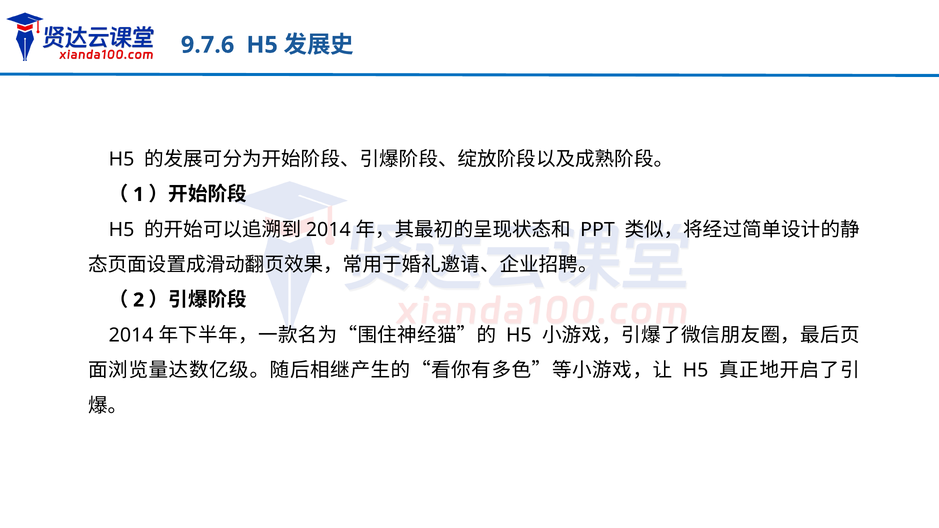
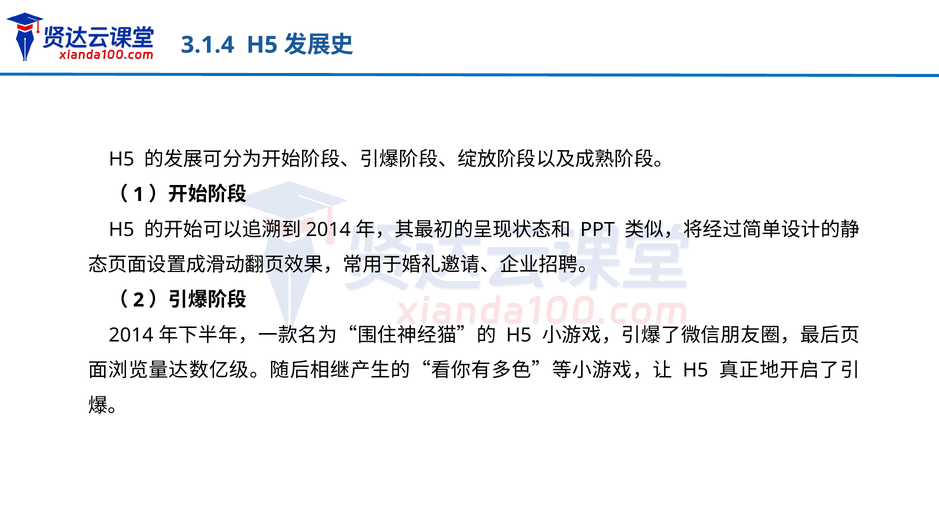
9.7.6: 9.7.6 -> 3.1.4
